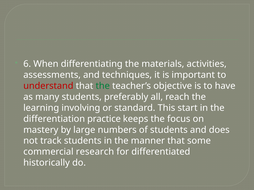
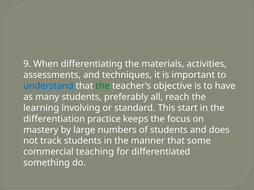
6: 6 -> 9
understand colour: red -> blue
research: research -> teaching
historically: historically -> something
